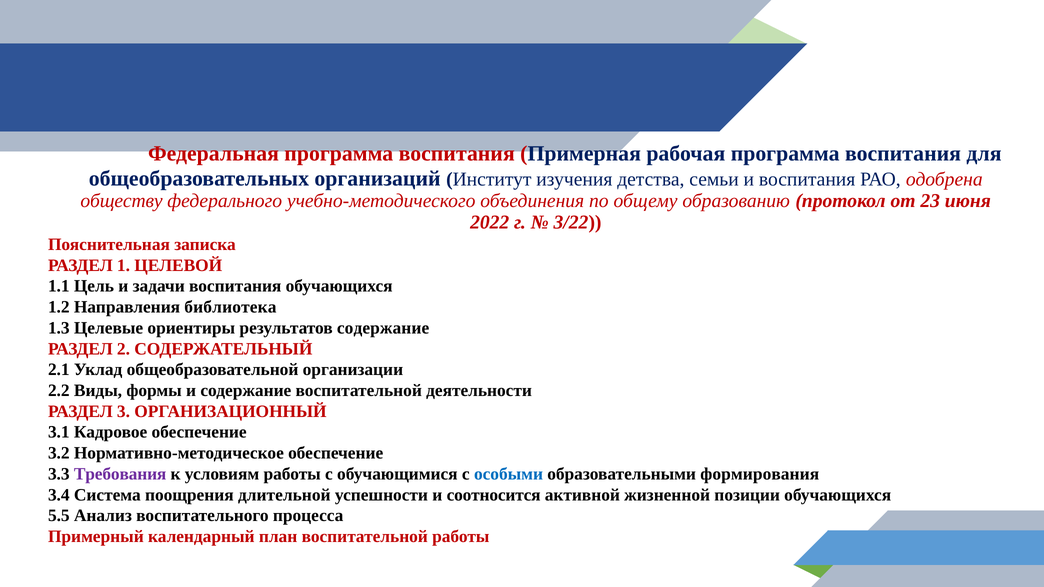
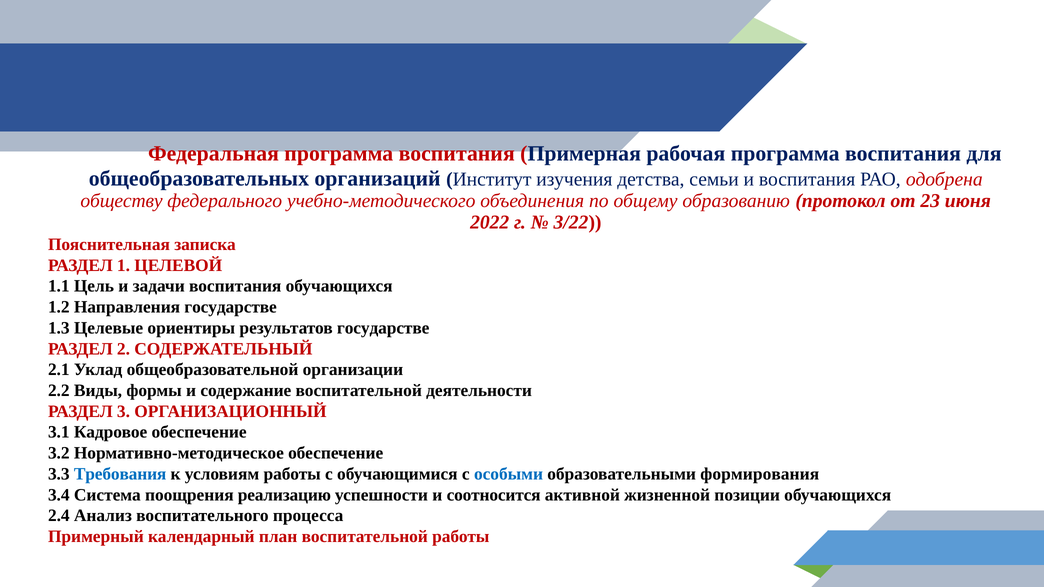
Направления библиотека: библиотека -> государстве
результатов содержание: содержание -> государстве
Требования colour: purple -> blue
длительной: длительной -> реализацию
5.5: 5.5 -> 2.4
